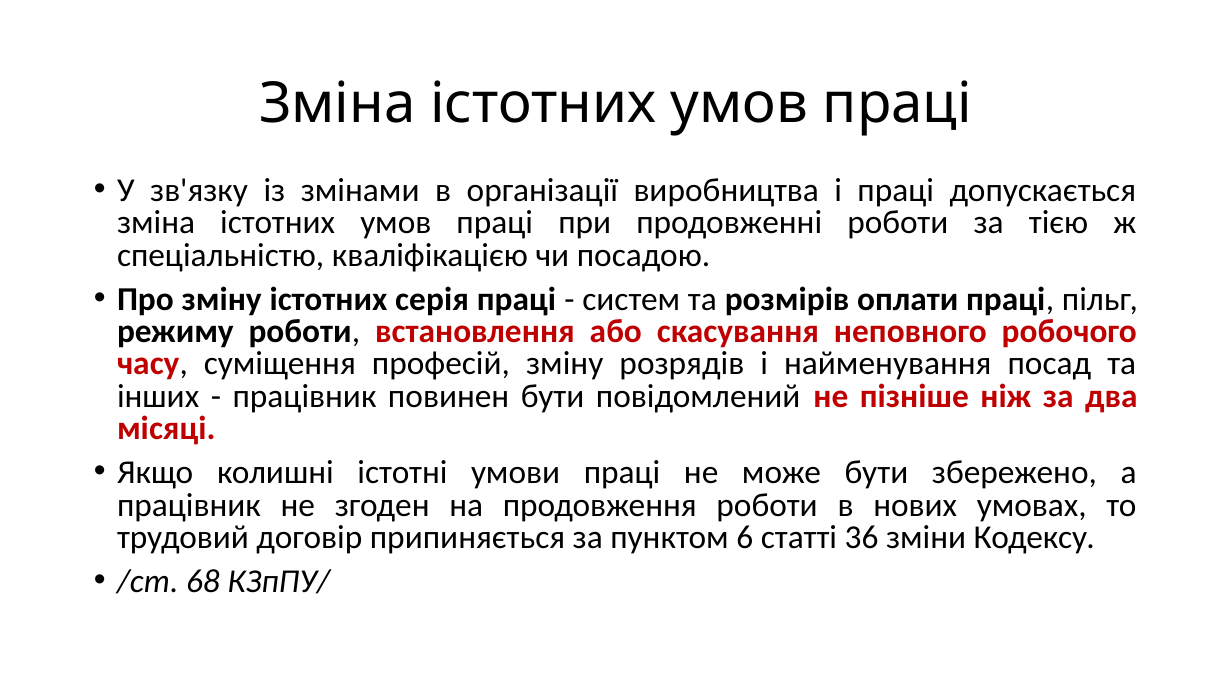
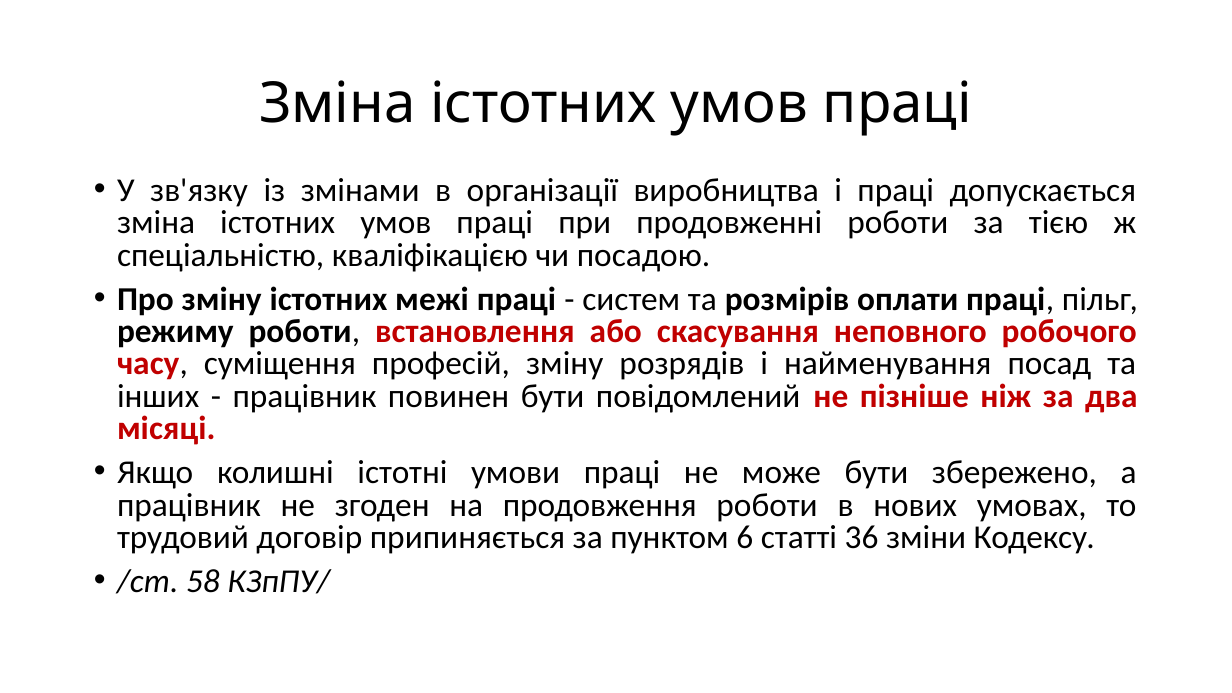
серія: серія -> межі
68: 68 -> 58
